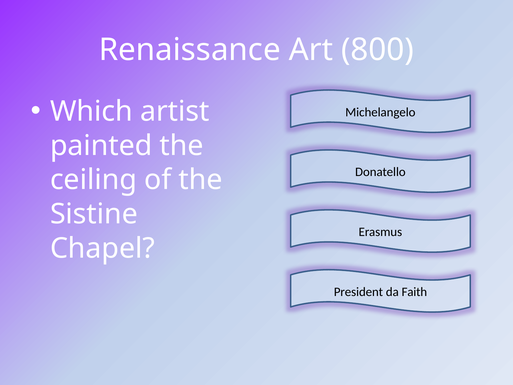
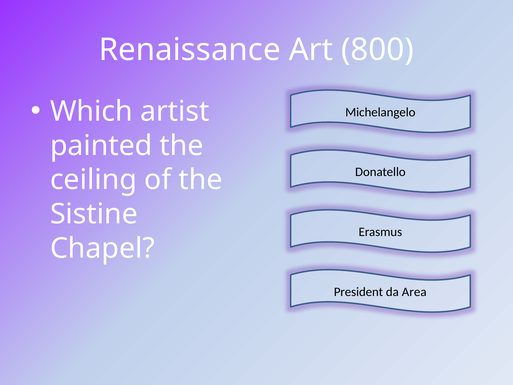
Faith: Faith -> Area
